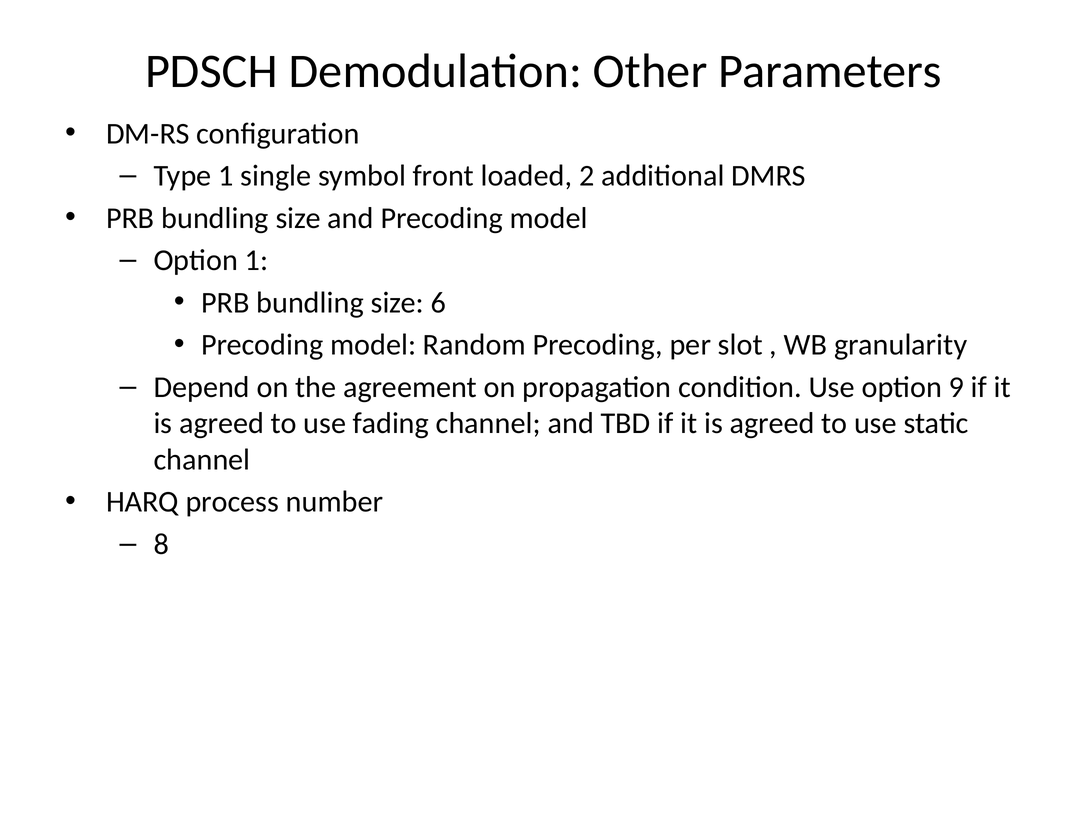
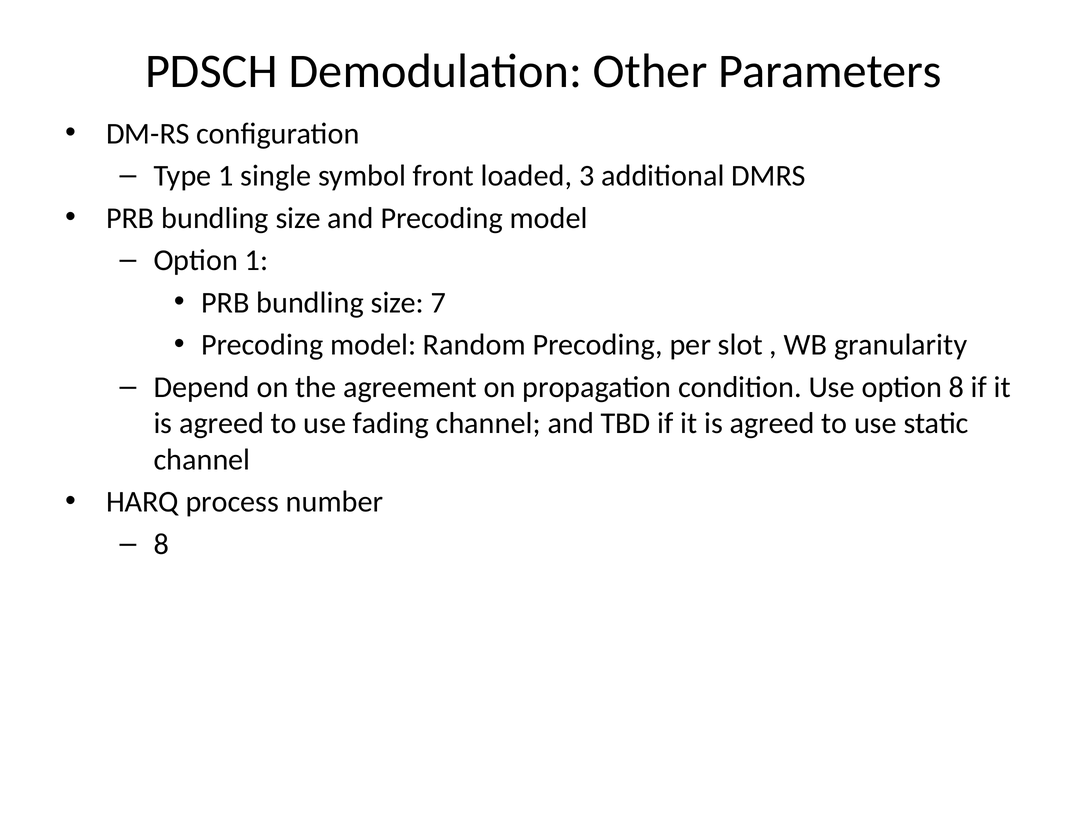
2: 2 -> 3
6: 6 -> 7
option 9: 9 -> 8
